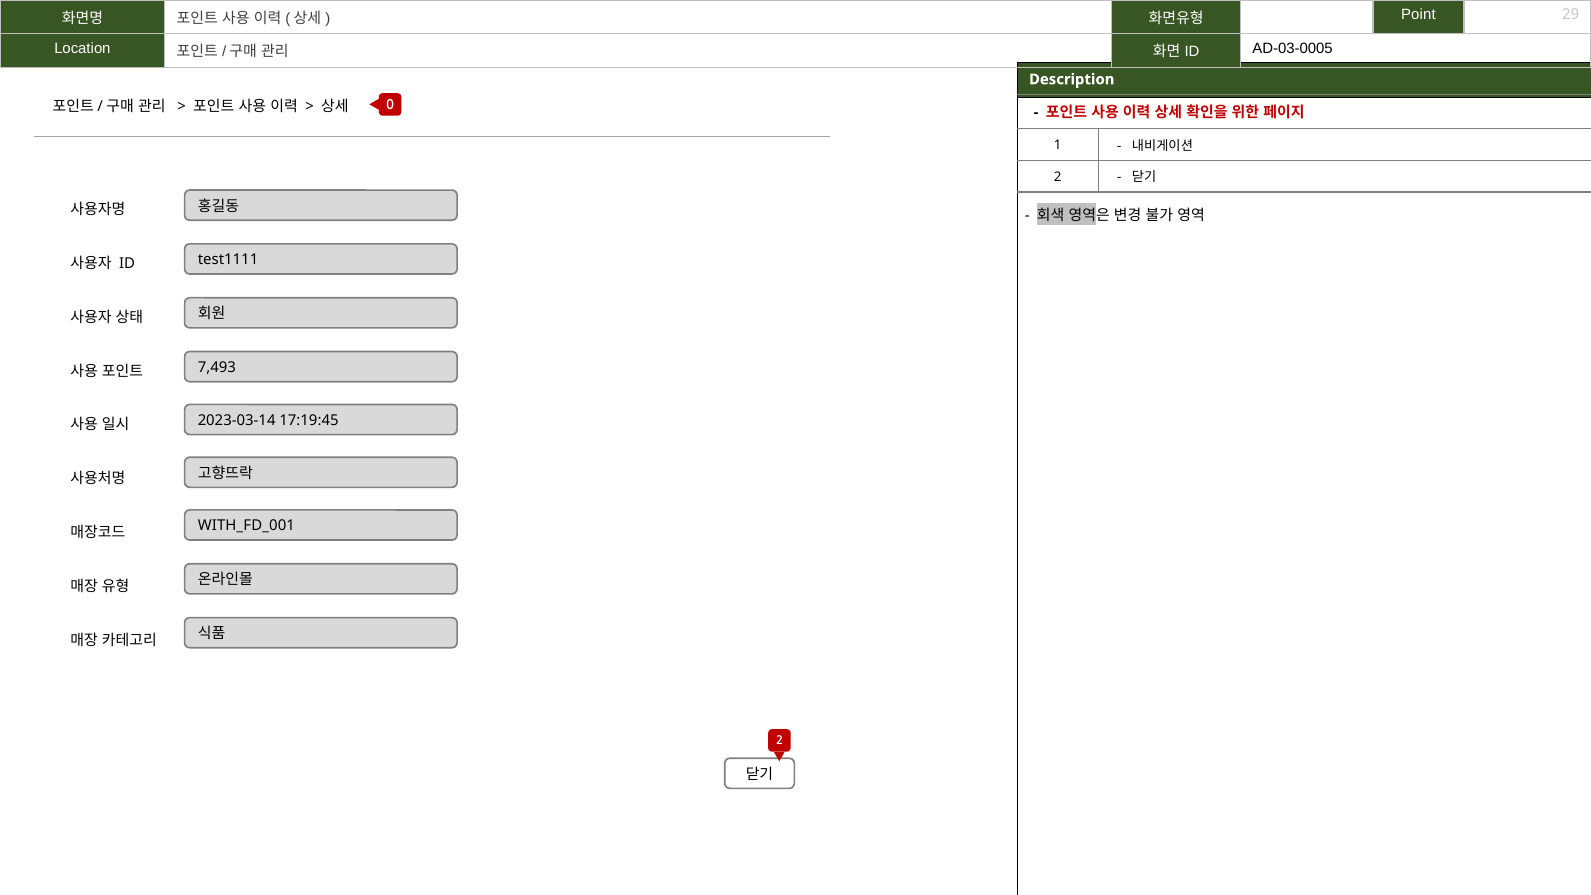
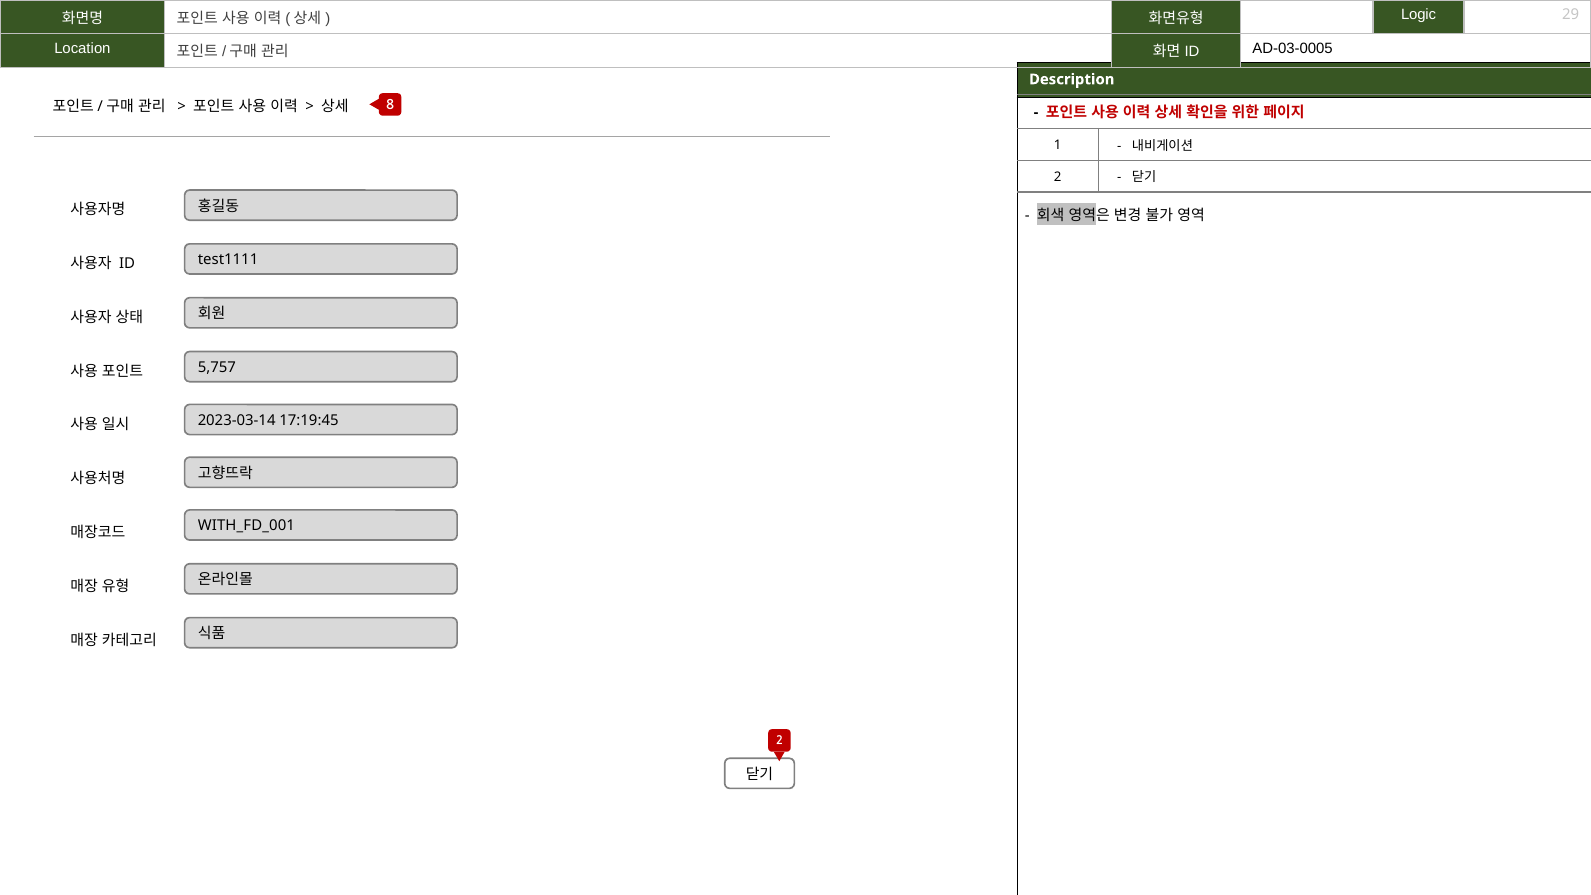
Point: Point -> Logic
0: 0 -> 8
7,493: 7,493 -> 5,757
